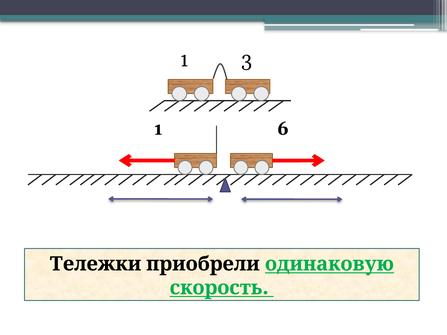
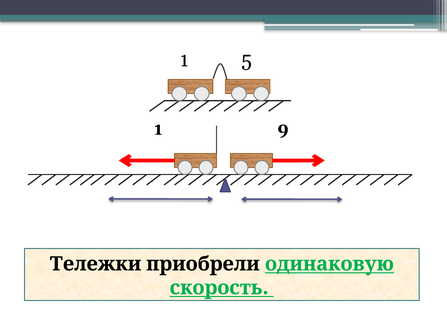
3: 3 -> 5
6: 6 -> 9
